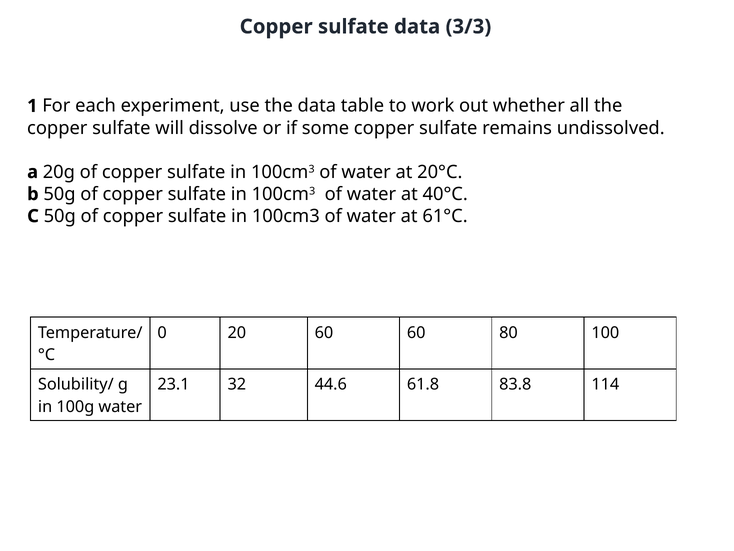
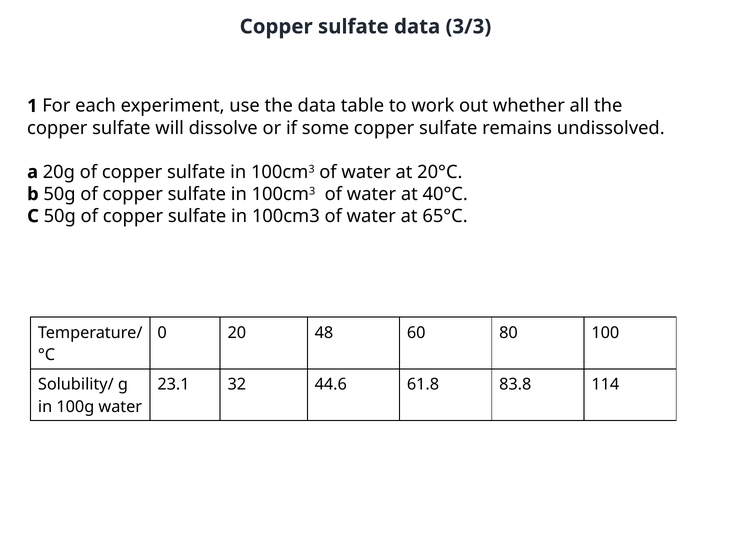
61°C: 61°C -> 65°C
20 60: 60 -> 48
